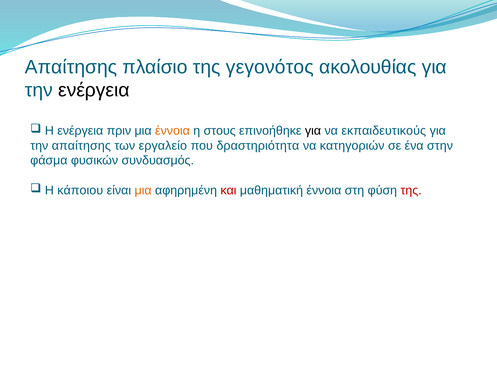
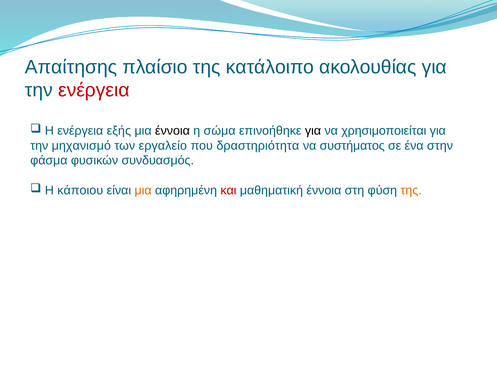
γεγονότος: γεγονότος -> κατάλοιπο
ενέργεια at (94, 90) colour: black -> red
πριν: πριν -> εξής
έννοια at (172, 131) colour: orange -> black
στους: στους -> σώμα
εκπαιδευτικούς: εκπαιδευτικούς -> χρησιμοποιείται
την απαίτησης: απαίτησης -> μηχανισμό
κατηγοριών: κατηγοριών -> συστήματος
της at (411, 190) colour: red -> orange
